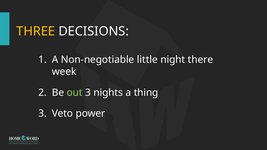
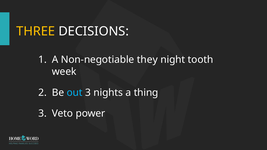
little: little -> they
there: there -> tooth
out colour: light green -> light blue
